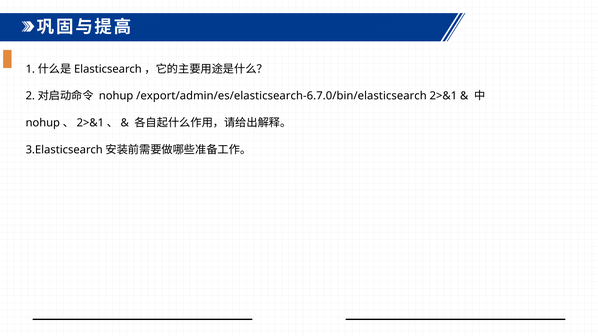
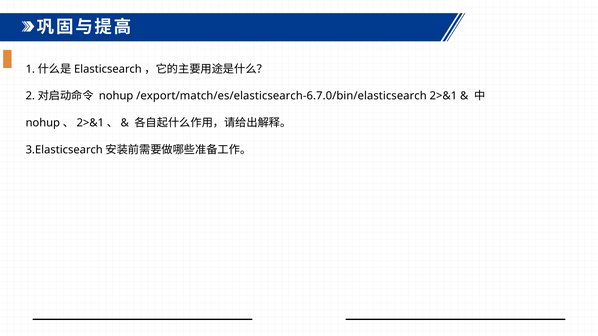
/export/admin/es/elasticsearch-6.7.0/bin/elasticsearch: /export/admin/es/elasticsearch-6.7.0/bin/elasticsearch -> /export/match/es/elasticsearch-6.7.0/bin/elasticsearch
